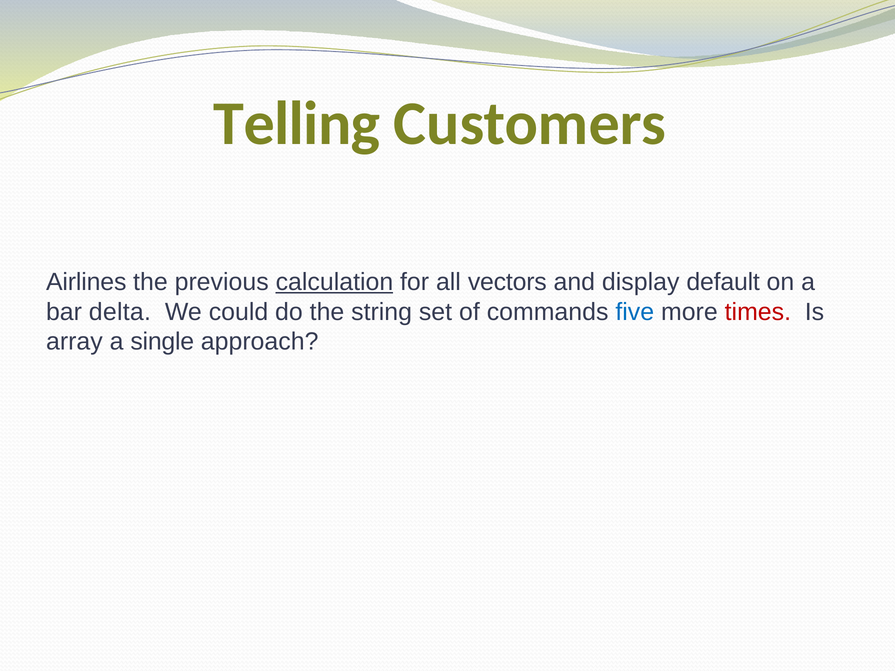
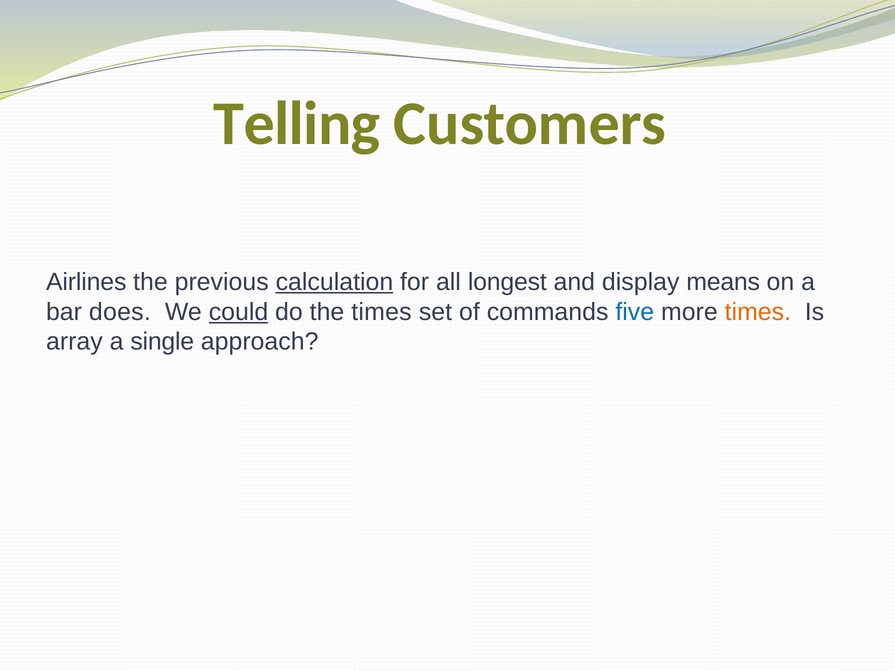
vectors: vectors -> longest
default: default -> means
delta: delta -> does
could underline: none -> present
the string: string -> times
times at (758, 312) colour: red -> orange
